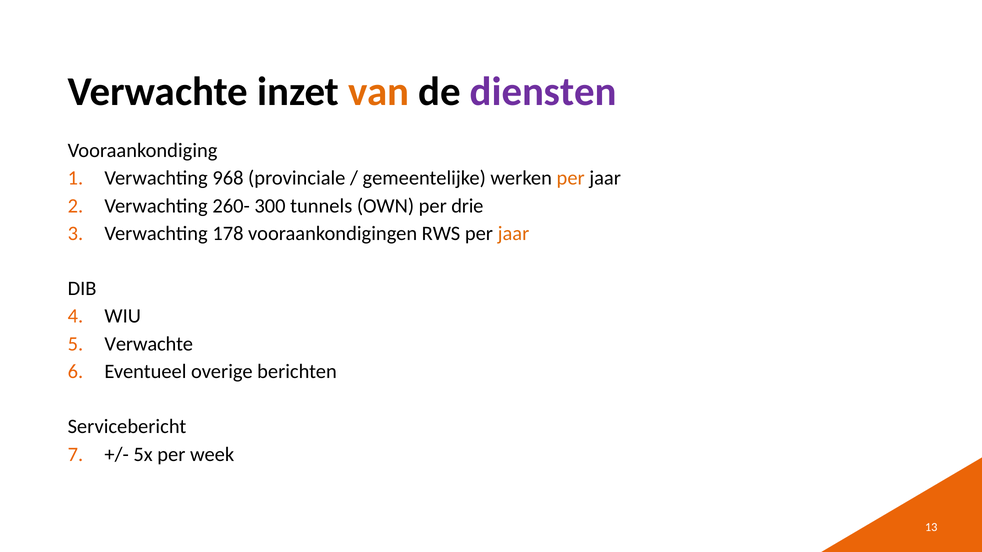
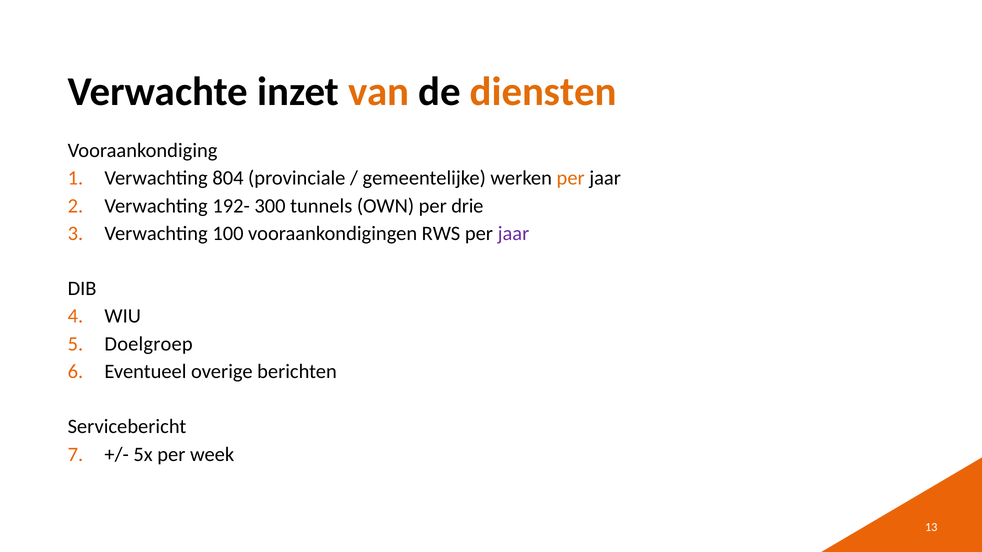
diensten colour: purple -> orange
968: 968 -> 804
260-: 260- -> 192-
178: 178 -> 100
jaar at (513, 234) colour: orange -> purple
Verwachte at (149, 344): Verwachte -> Doelgroep
